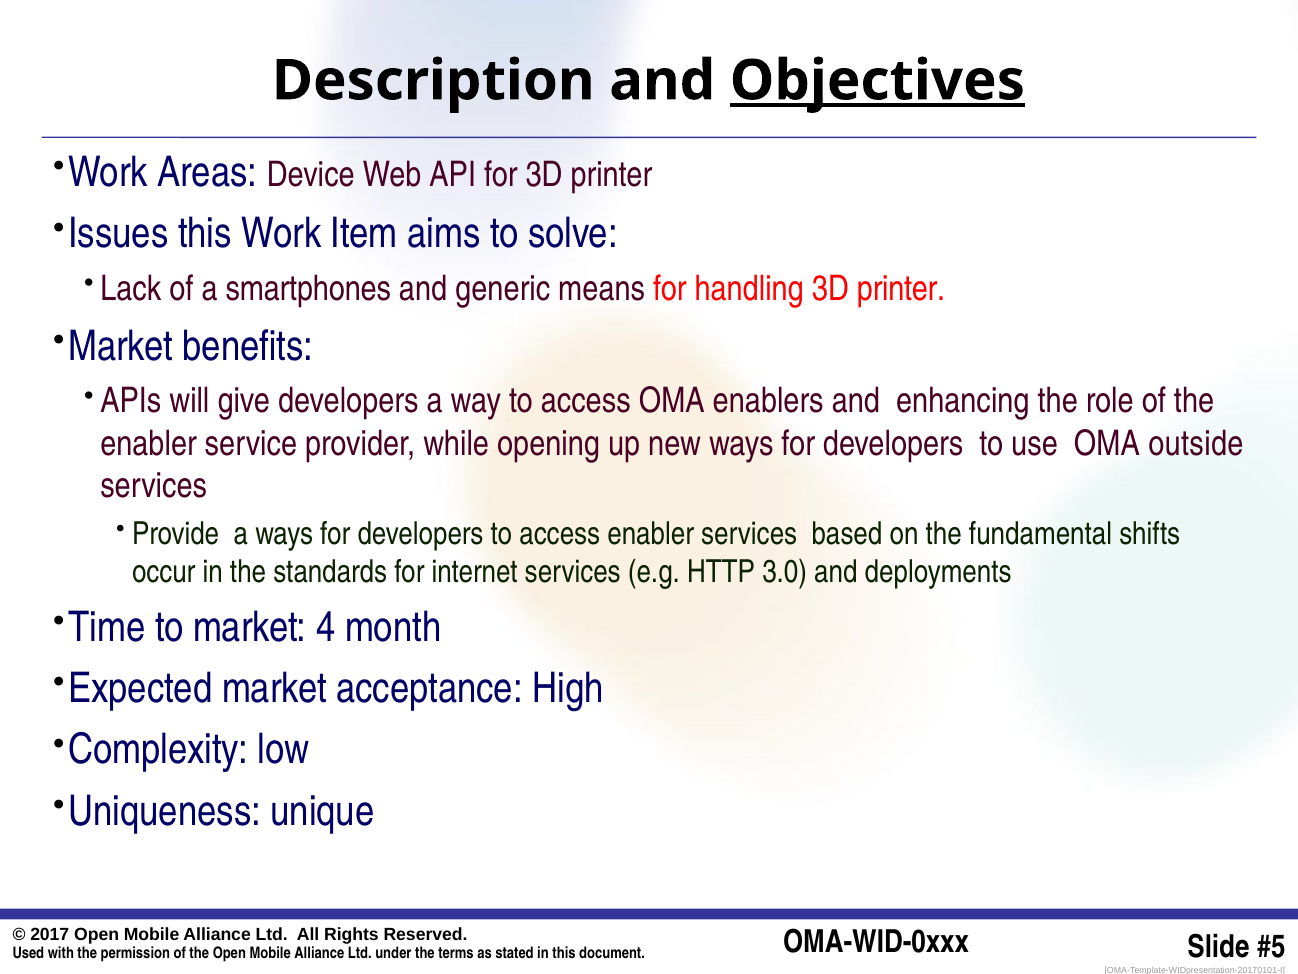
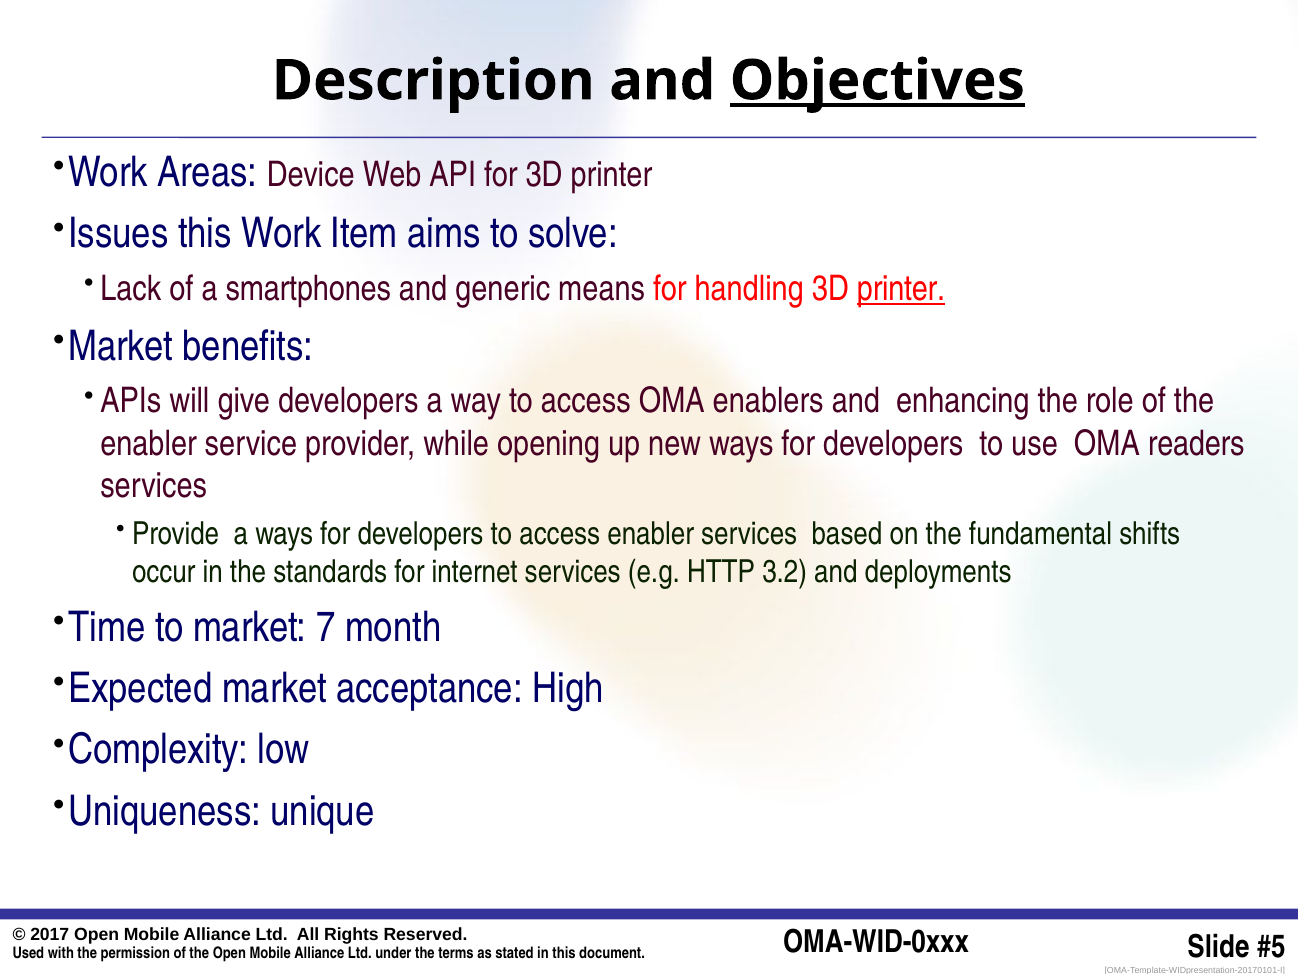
printer at (901, 289) underline: none -> present
outside: outside -> readers
3.0: 3.0 -> 3.2
4: 4 -> 7
